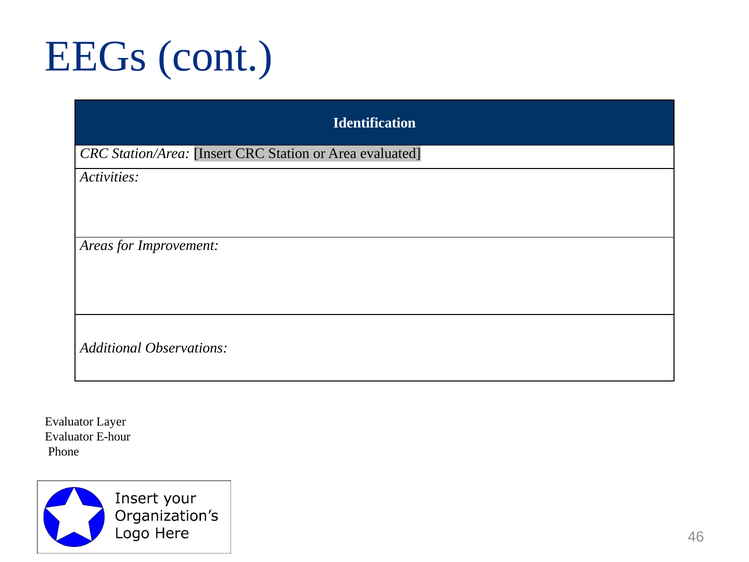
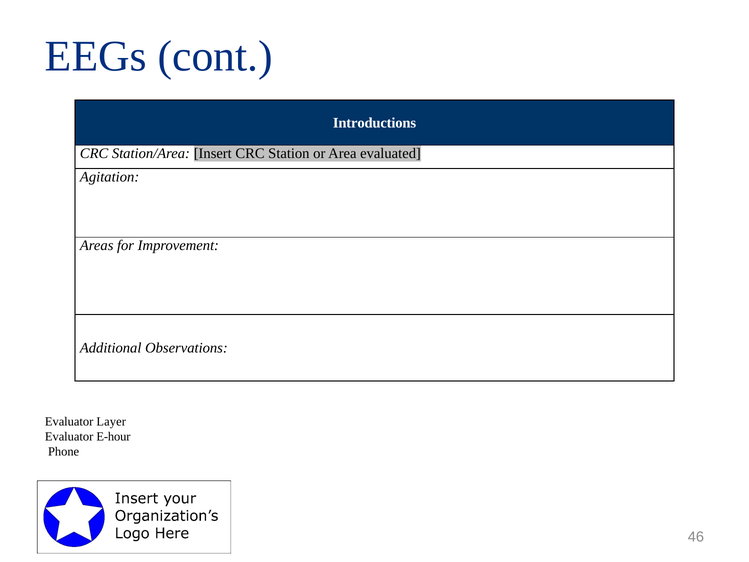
Identification: Identification -> Introductions
Activities: Activities -> Agitation
